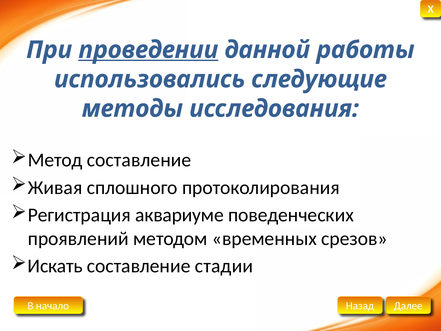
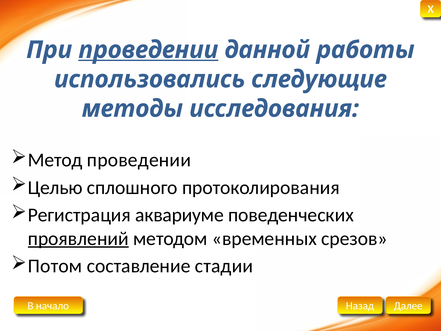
Метод составление: составление -> проведении
Живая: Живая -> Целью
проявлений underline: none -> present
Искать: Искать -> Потом
